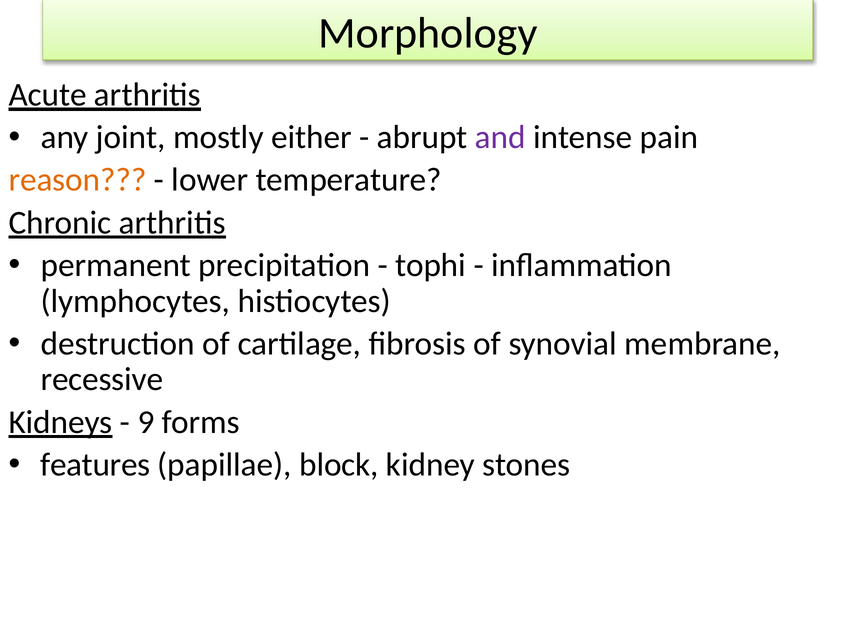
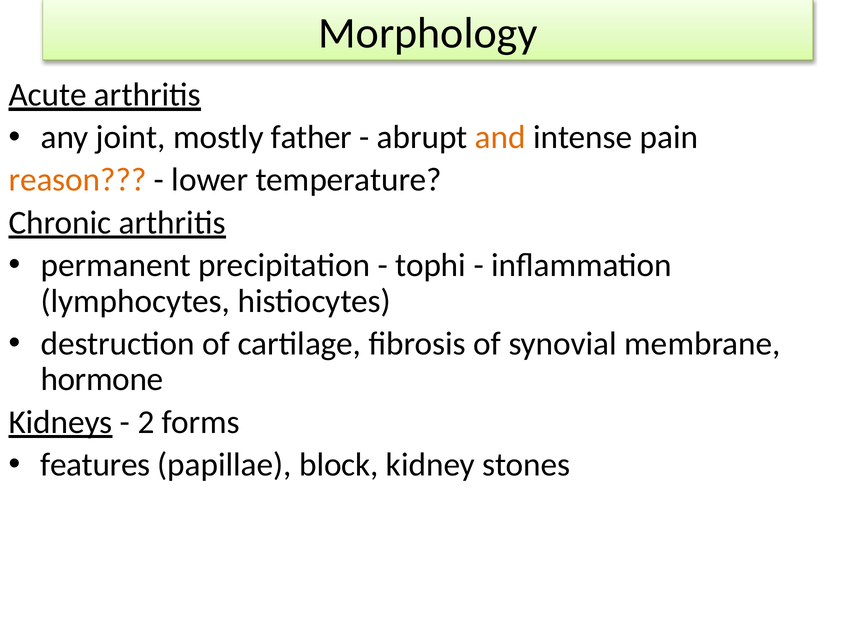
either: either -> father
and colour: purple -> orange
recessive: recessive -> hormone
9: 9 -> 2
